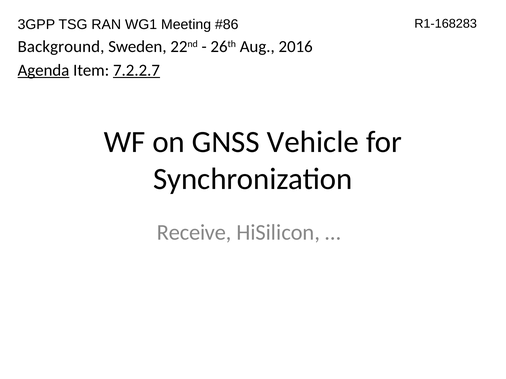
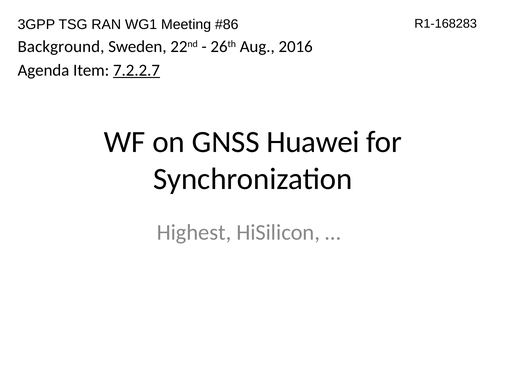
Agenda underline: present -> none
Vehicle: Vehicle -> Huawei
Receive: Receive -> Highest
